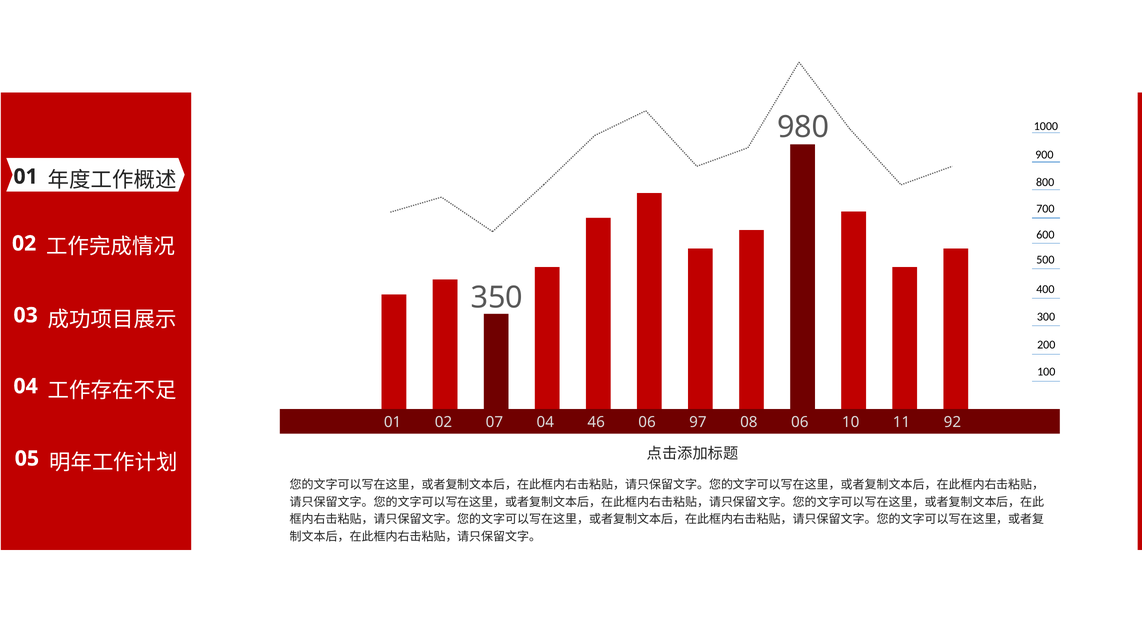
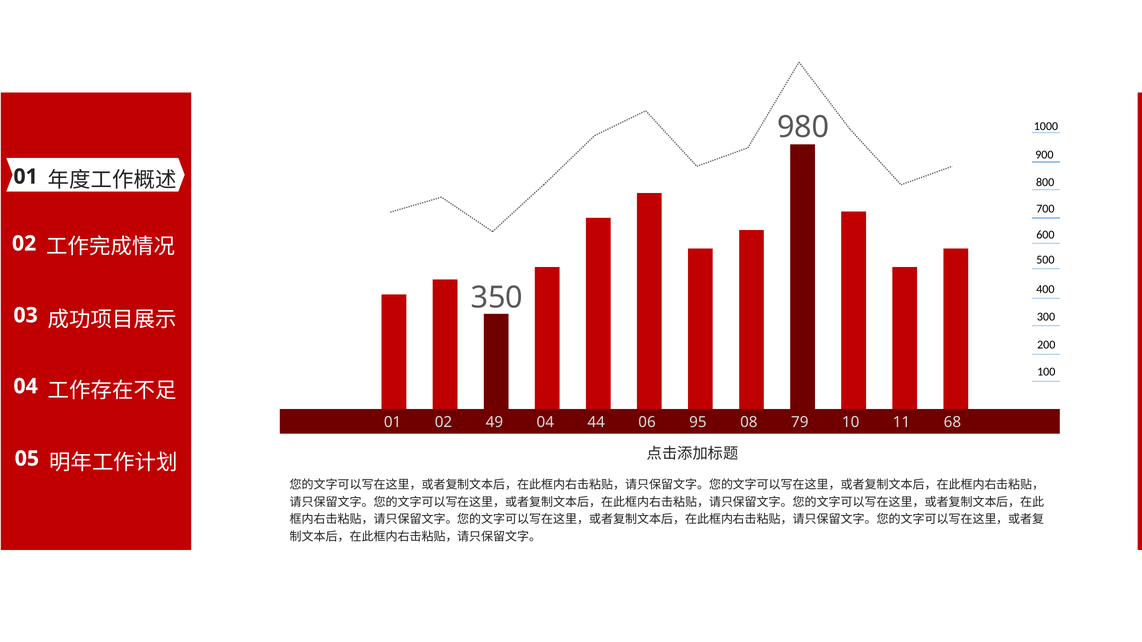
07: 07 -> 49
46: 46 -> 44
97: 97 -> 95
08 06: 06 -> 79
92: 92 -> 68
